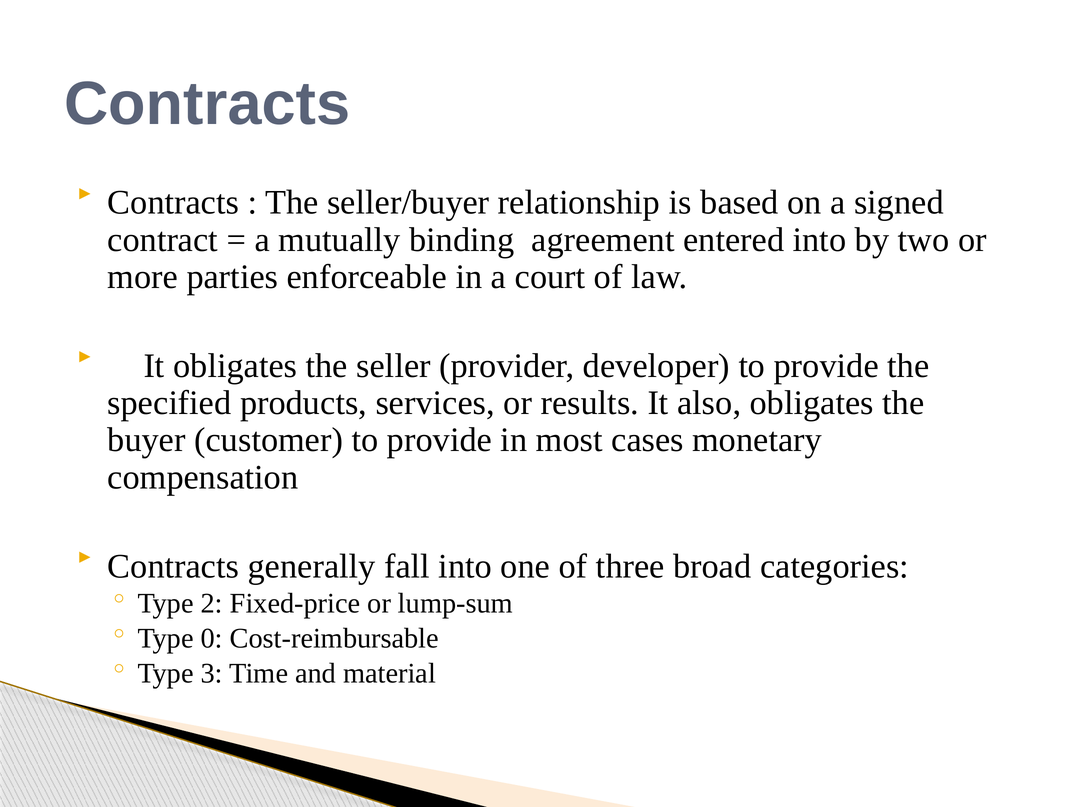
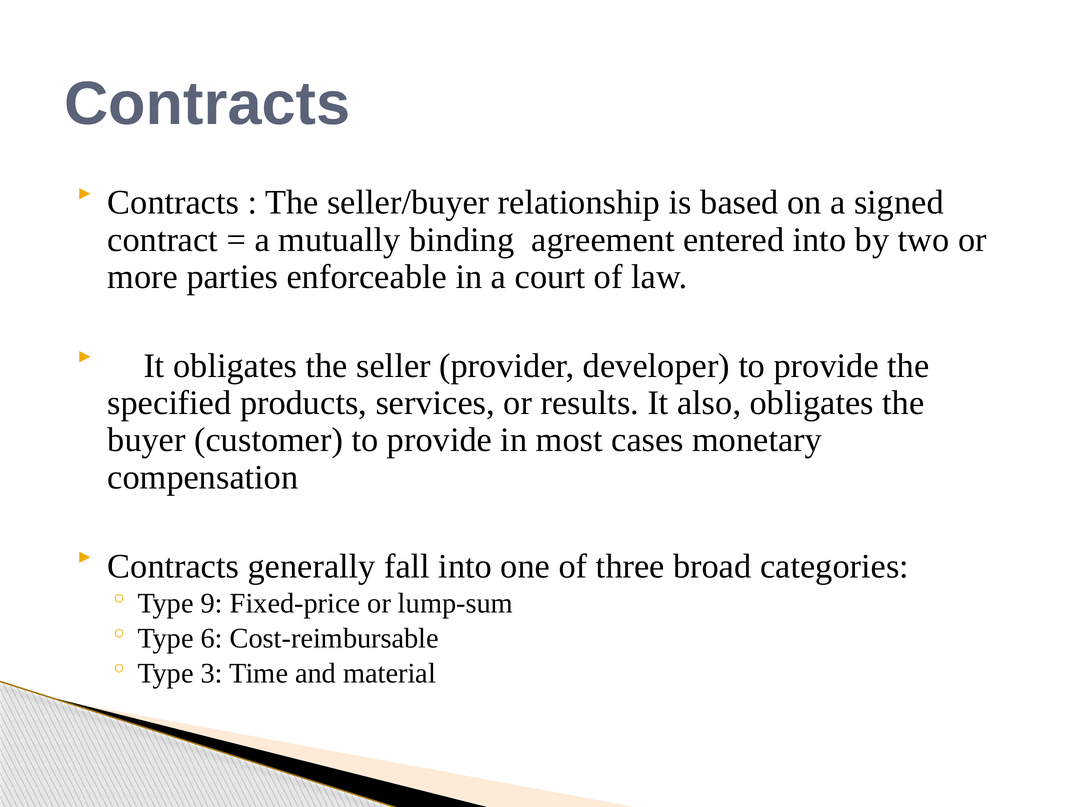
2: 2 -> 9
0: 0 -> 6
